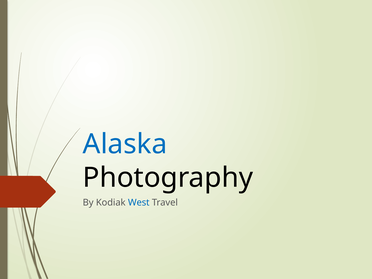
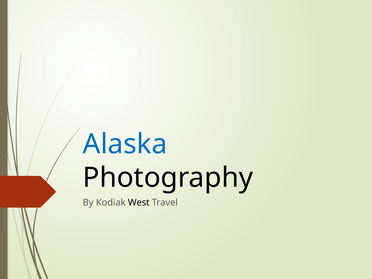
West colour: blue -> black
